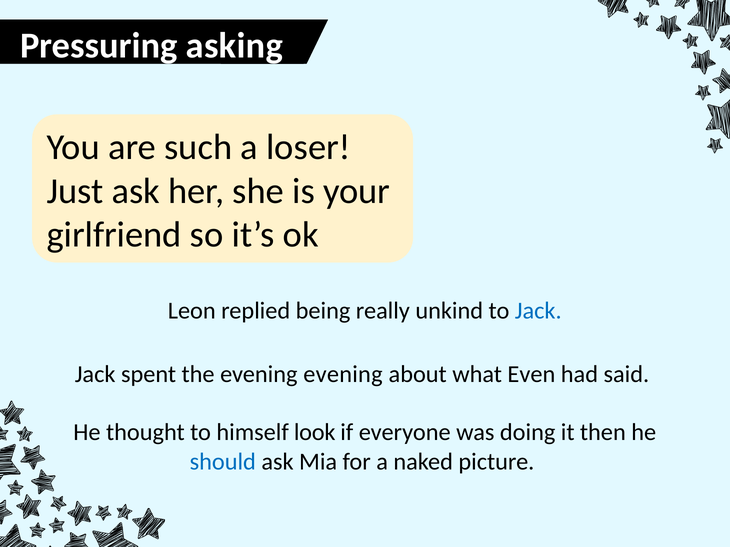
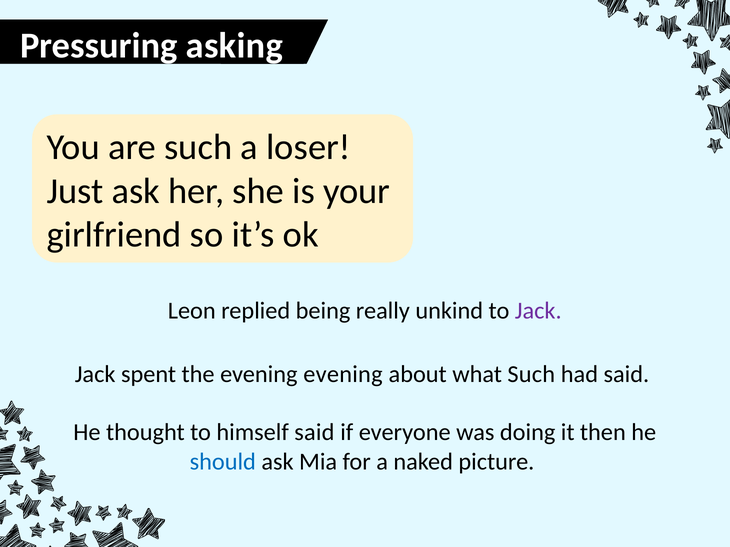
Jack at (538, 311) colour: blue -> purple
what Even: Even -> Such
himself look: look -> said
